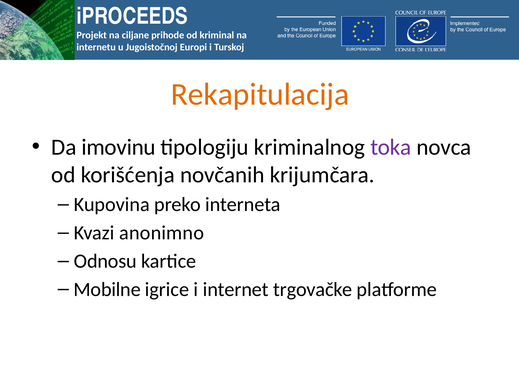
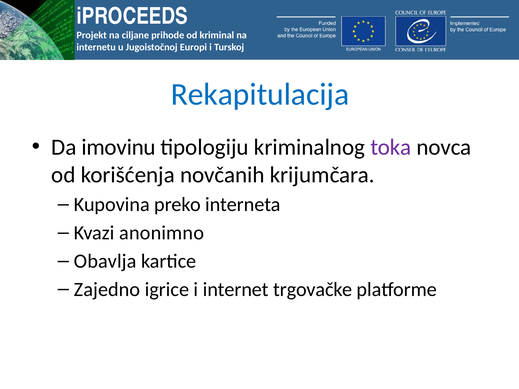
Rekapitulacija colour: orange -> blue
Odnosu: Odnosu -> Obavlja
Mobilne: Mobilne -> Zajedno
